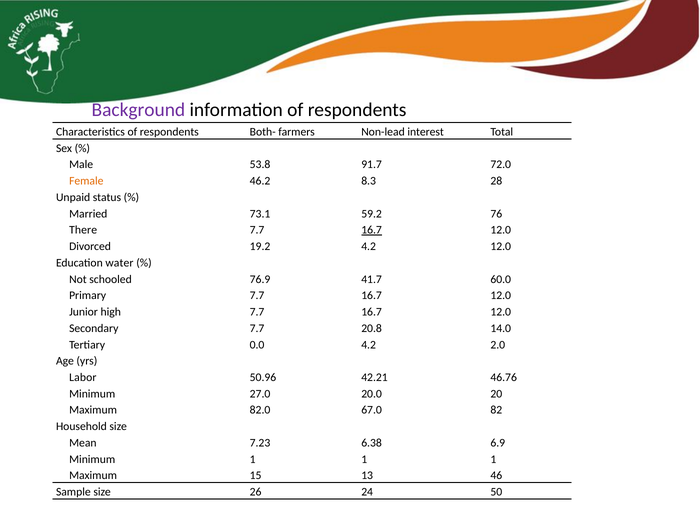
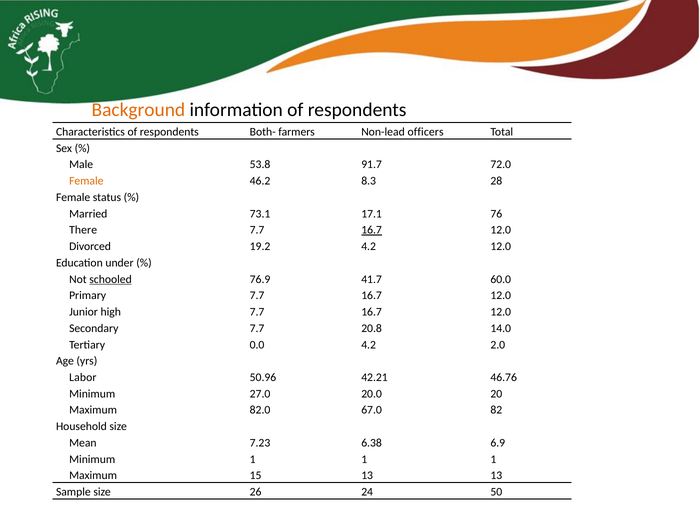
Background colour: purple -> orange
interest: interest -> officers
Unpaid at (73, 197): Unpaid -> Female
59.2: 59.2 -> 17.1
water: water -> under
schooled underline: none -> present
13 46: 46 -> 13
